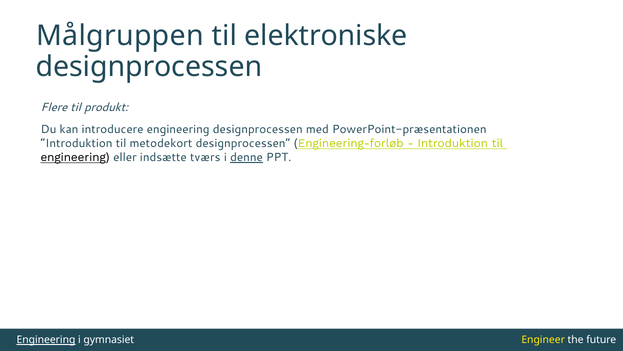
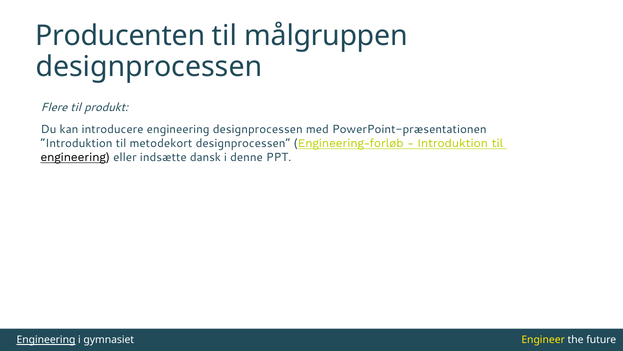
Målgruppen: Målgruppen -> Producenten
elektroniske: elektroniske -> målgruppen
tværs: tværs -> dansk
denne underline: present -> none
